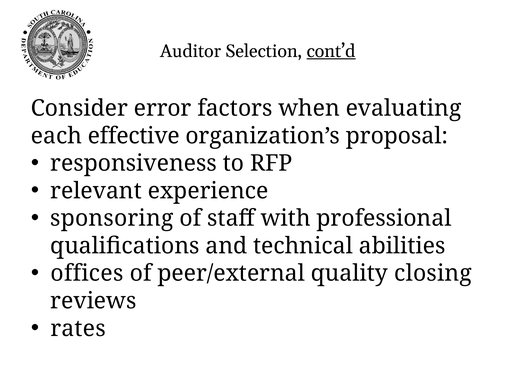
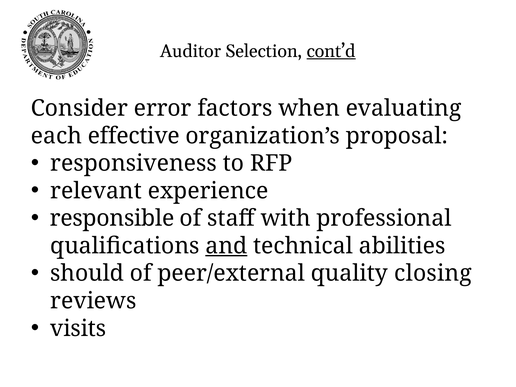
sponsoring: sponsoring -> responsible
and underline: none -> present
offices: offices -> should
rates: rates -> visits
